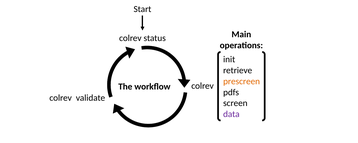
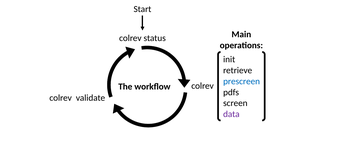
prescreen colour: orange -> blue
